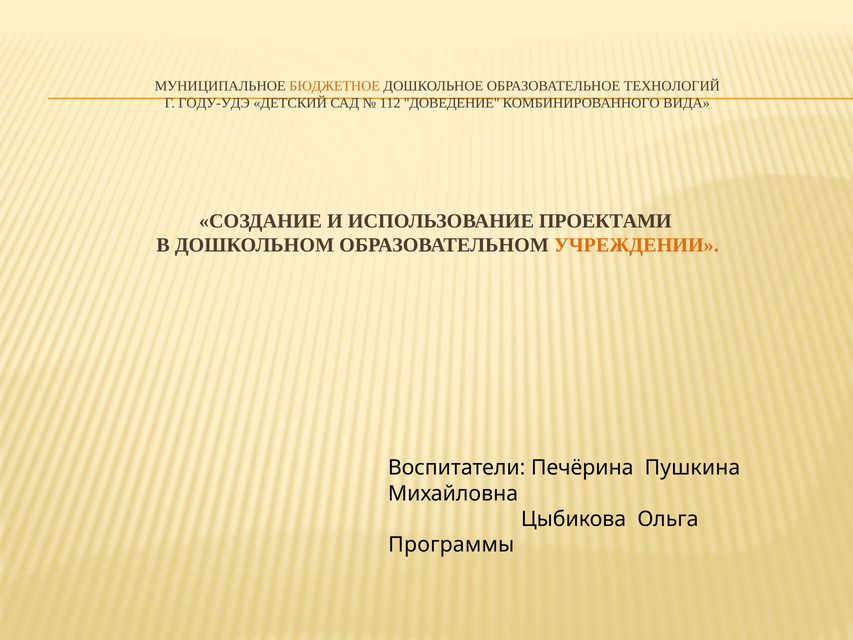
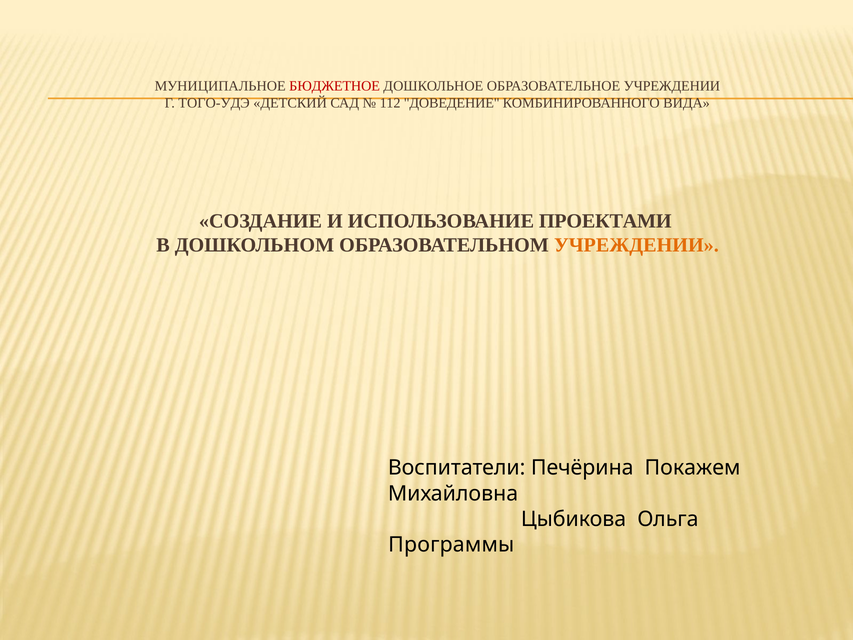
БЮДЖЕТНОЕ colour: orange -> red
ОБРАЗОВАТЕЛЬНОЕ ТЕХНОЛОГИЙ: ТЕХНОЛОГИЙ -> УЧРЕЖДЕНИИ
ГОДУ-УДЭ: ГОДУ-УДЭ -> ТОГО-УДЭ
Пушкина: Пушкина -> Покажем
